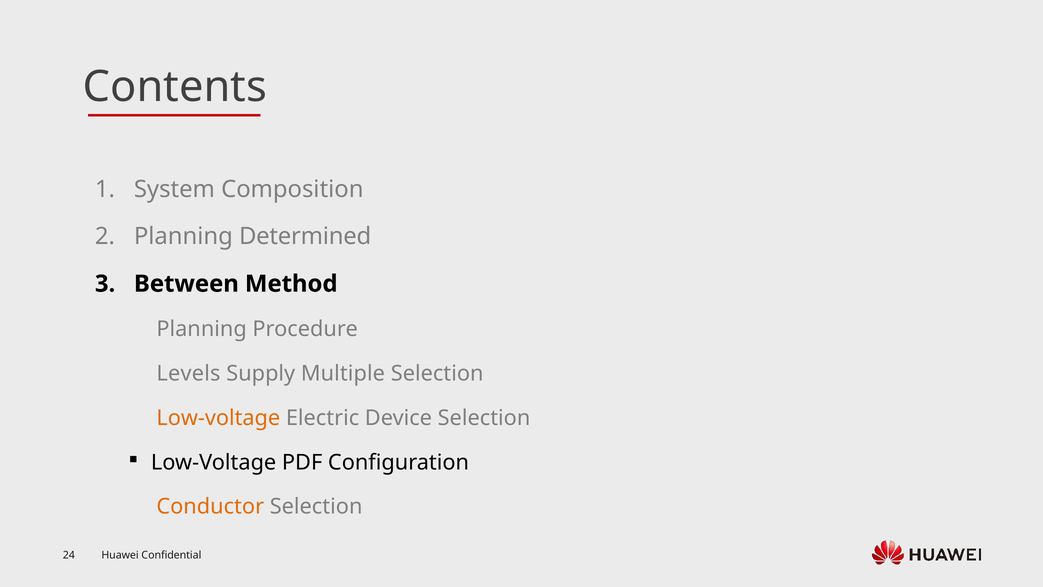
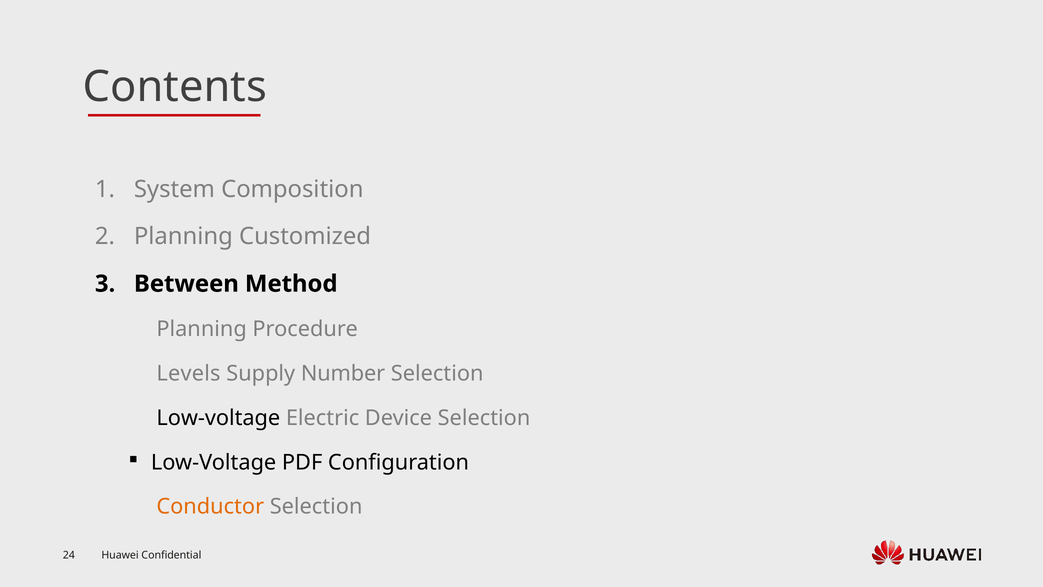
Determined: Determined -> Customized
Multiple: Multiple -> Number
Low-voltage at (218, 418) colour: orange -> black
